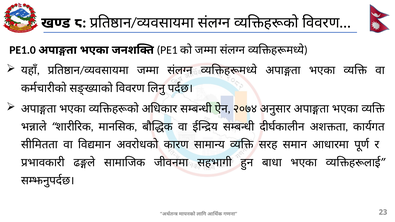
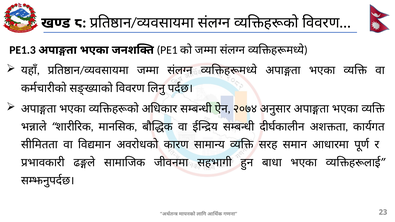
PE1.0: PE1.0 -> PE1.3
